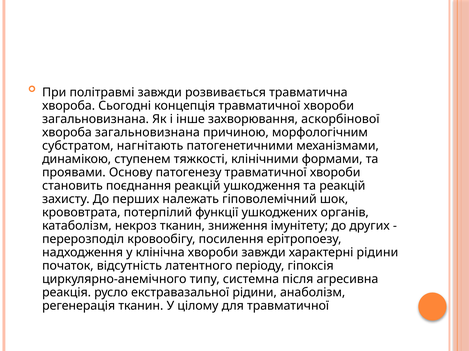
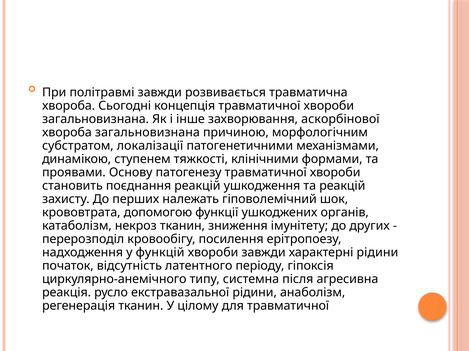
нагнітають: нагнітають -> локалізації
потерпілий: потерпілий -> допомогою
клінічна: клінічна -> функцій
